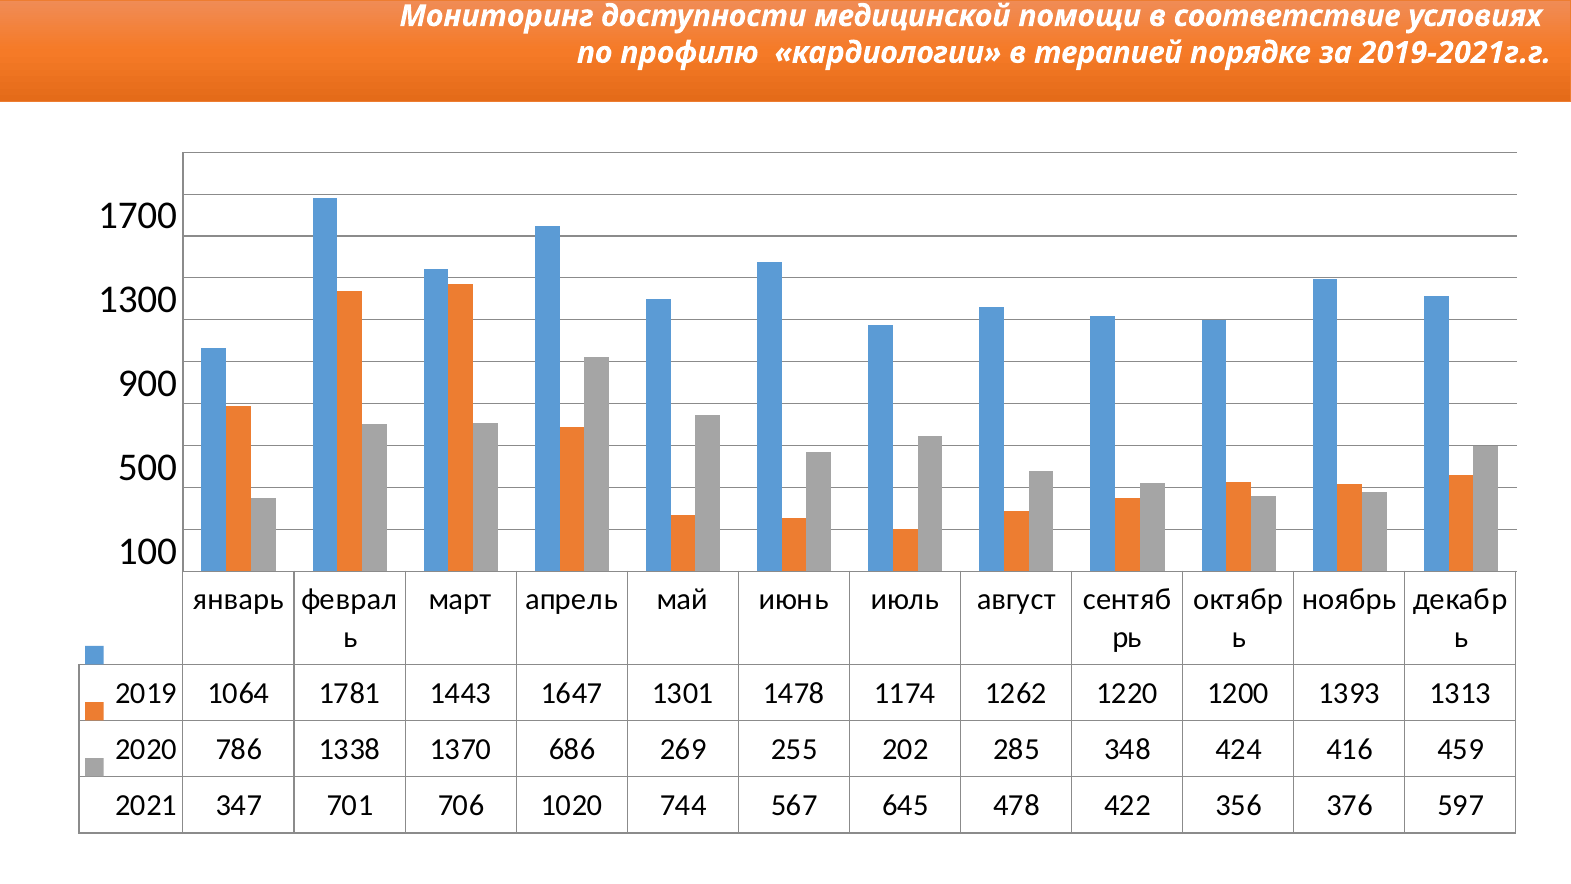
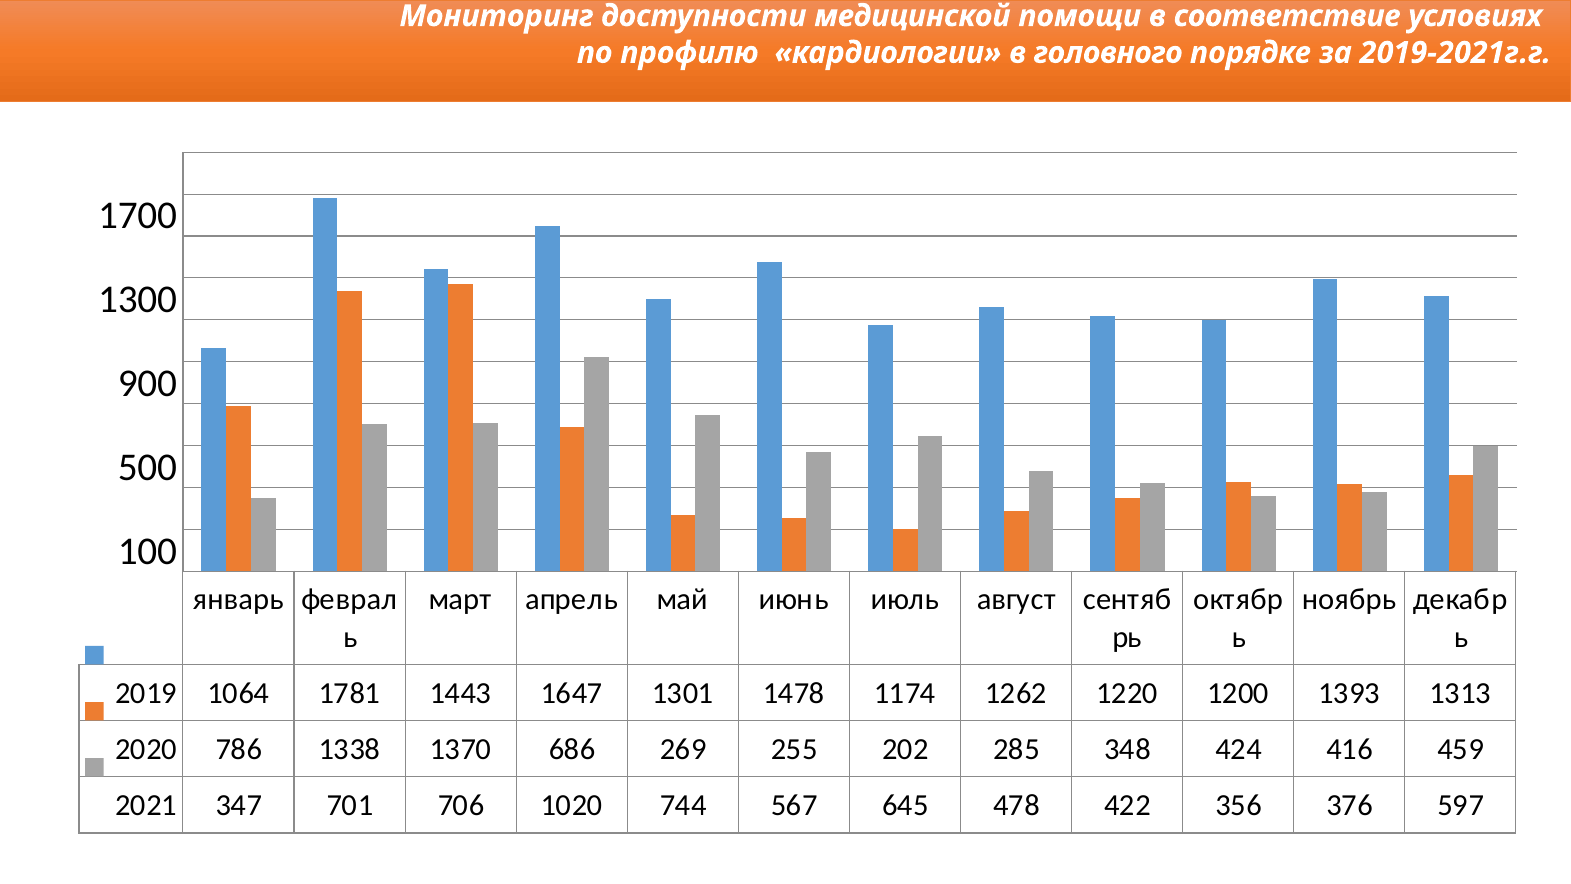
терапией: терапией -> головного
